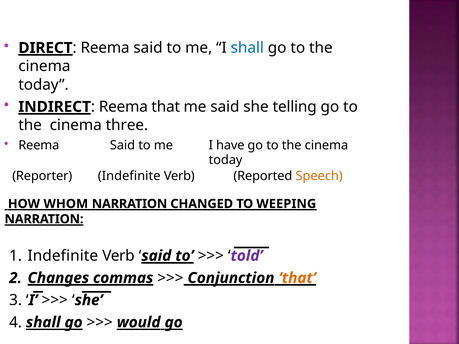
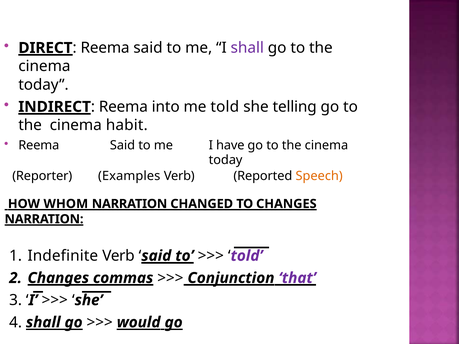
shall at (247, 48) colour: blue -> purple
Reema that: that -> into
me said: said -> told
three: three -> habit
Reporter Indefinite: Indefinite -> Examples
TO WEEPING: WEEPING -> CHANGES
that at (297, 278) colour: orange -> purple
